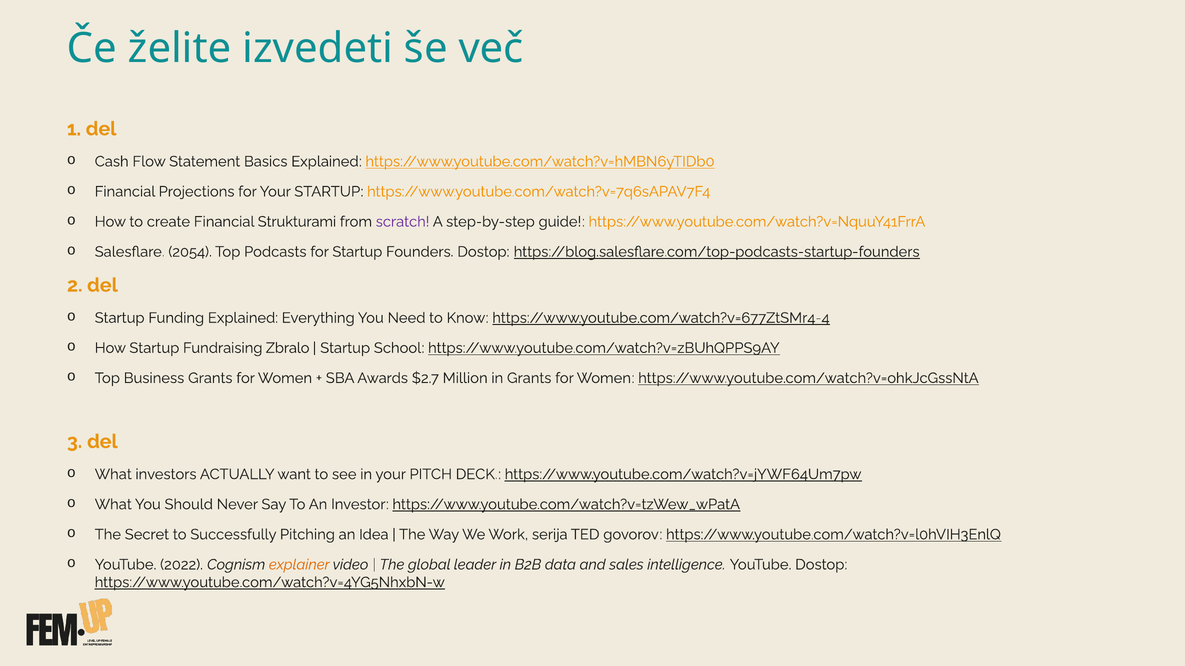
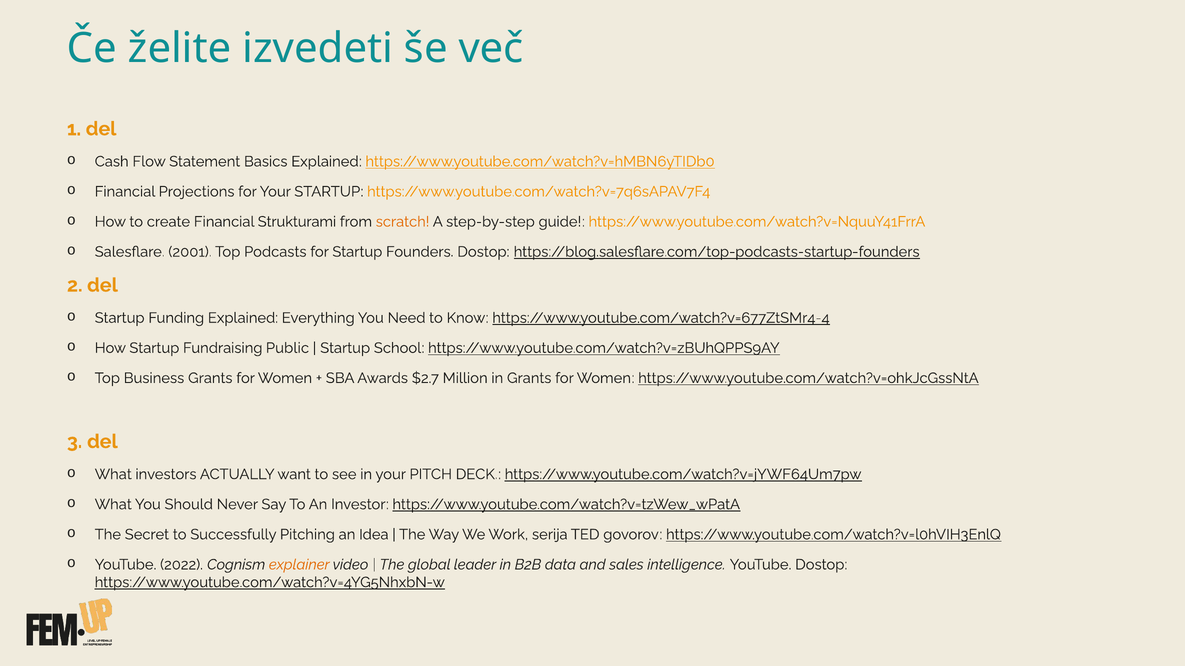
scratch colour: purple -> orange
2054: 2054 -> 2001
Zbralo: Zbralo -> Public
